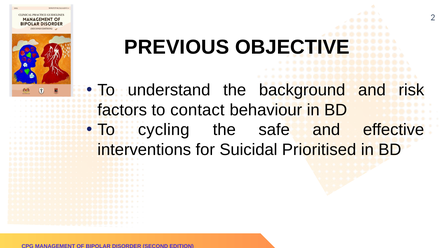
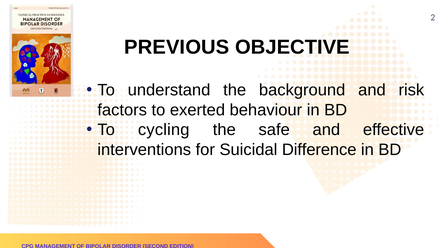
contact: contact -> exerted
Prioritised: Prioritised -> Difference
